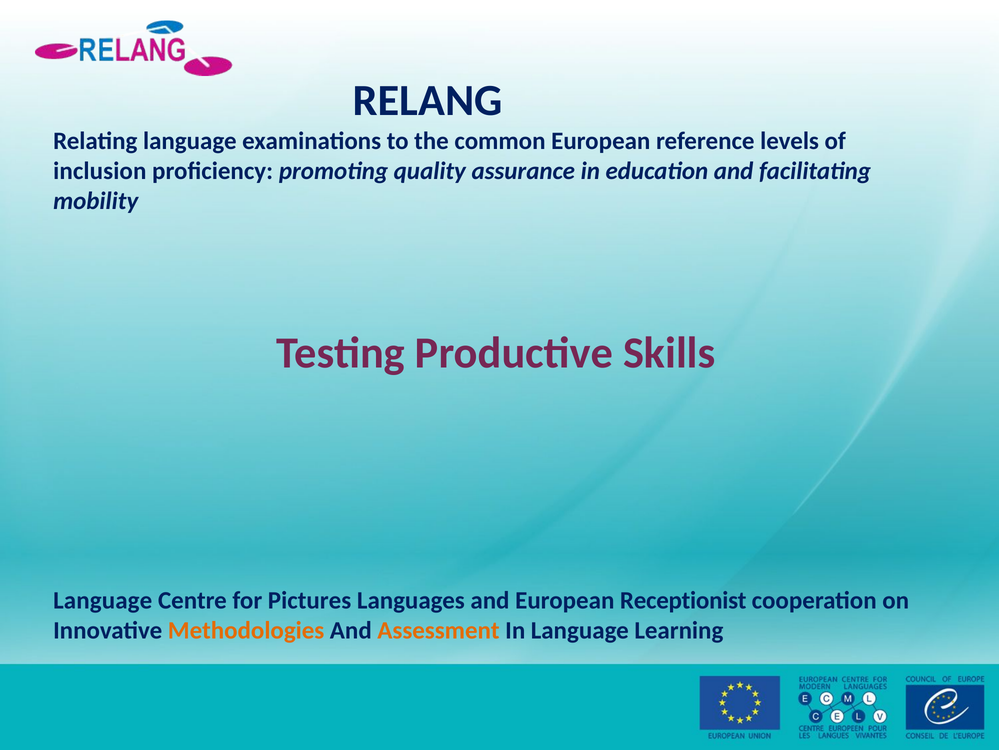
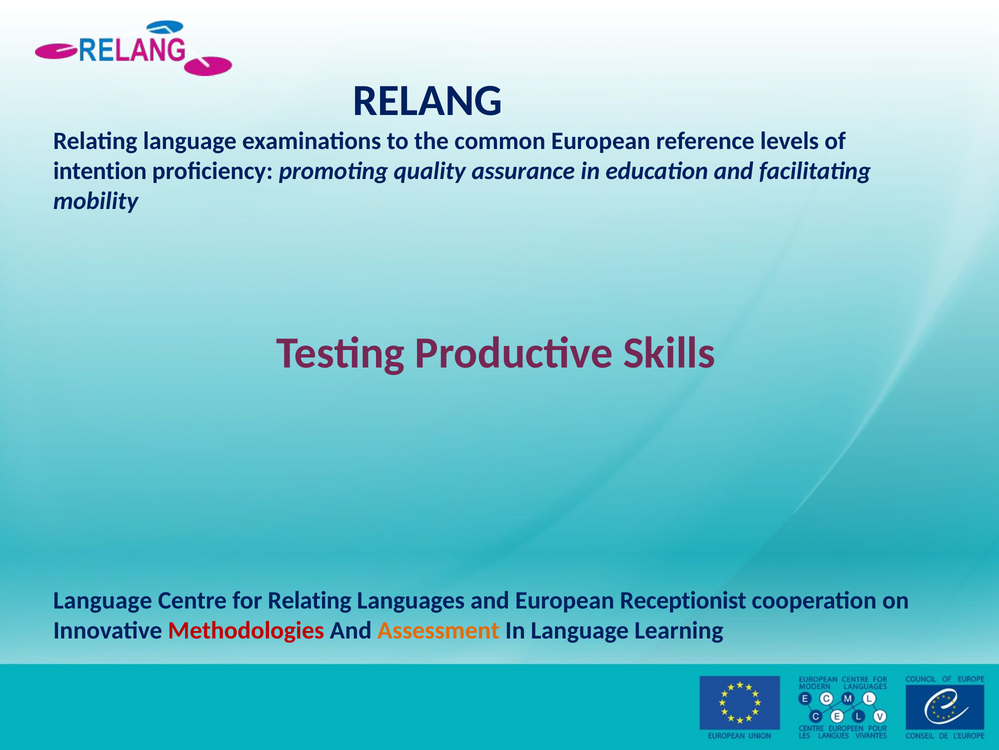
inclusion: inclusion -> intention
for Pictures: Pictures -> Relating
Methodologies colour: orange -> red
